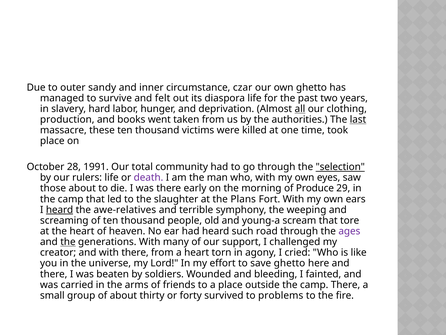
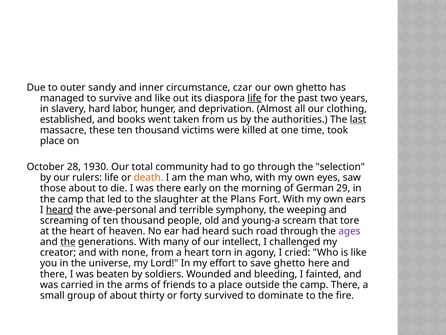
and felt: felt -> like
life at (255, 98) underline: none -> present
all underline: present -> none
production: production -> established
1991: 1991 -> 1930
selection underline: present -> none
death colour: purple -> orange
Produce: Produce -> German
awe-relatives: awe-relatives -> awe-personal
support: support -> intellect
with there: there -> none
problems: problems -> dominate
